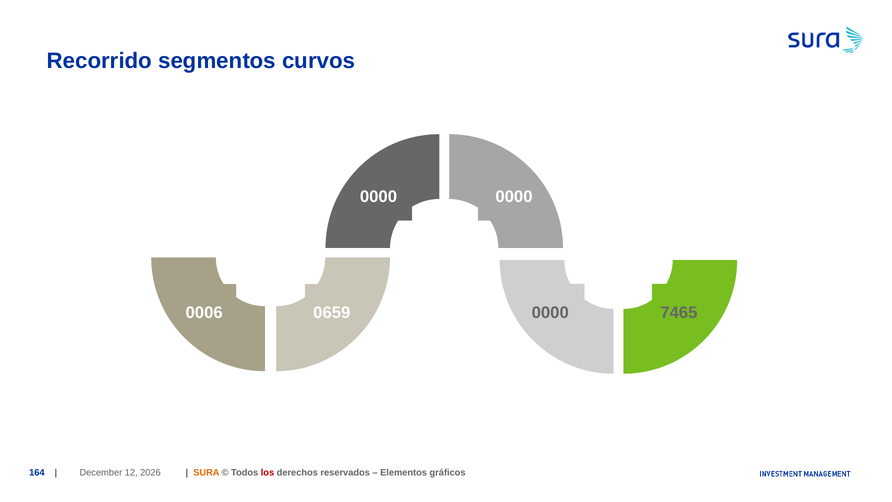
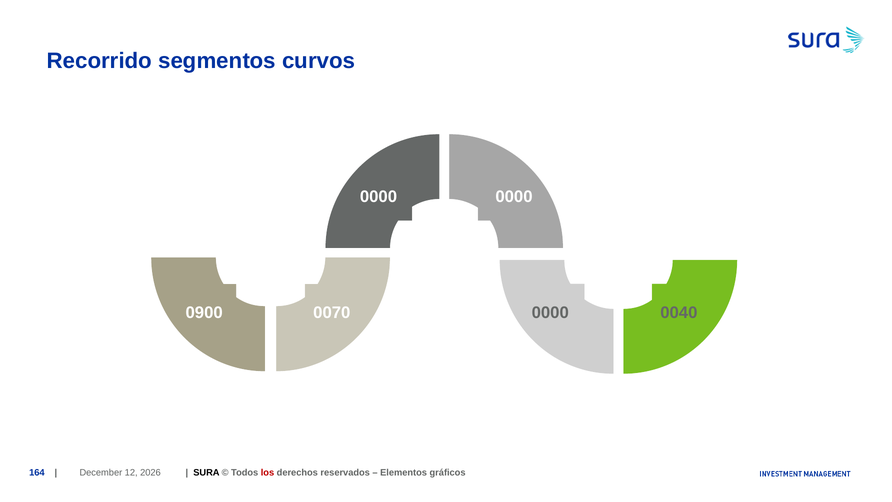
0006: 0006 -> 0900
0659: 0659 -> 0070
7465: 7465 -> 0040
SURA colour: orange -> black
